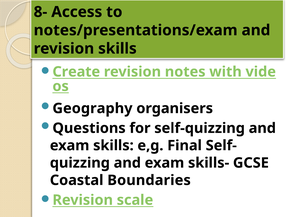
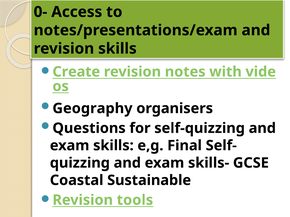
8-: 8- -> 0-
Boundaries: Boundaries -> Sustainable
scale: scale -> tools
